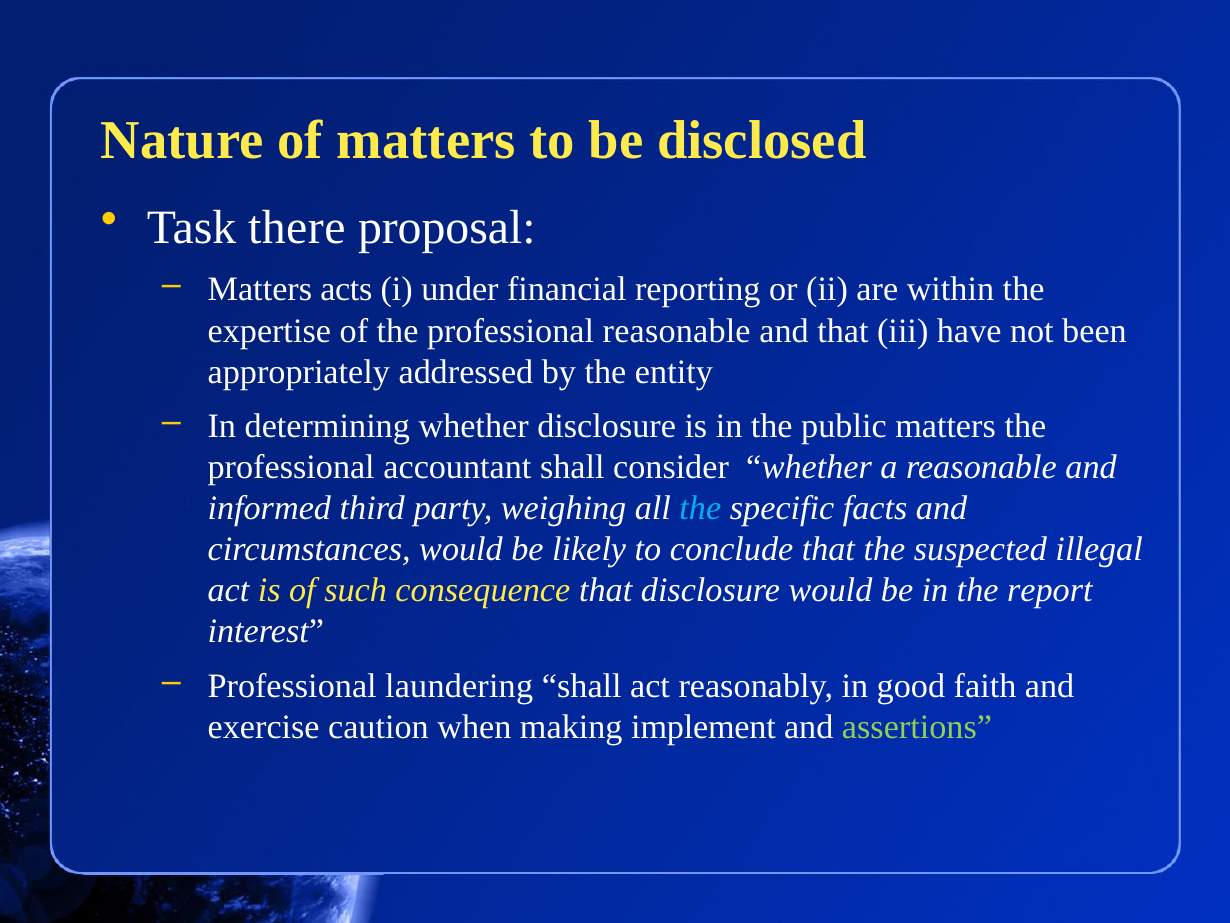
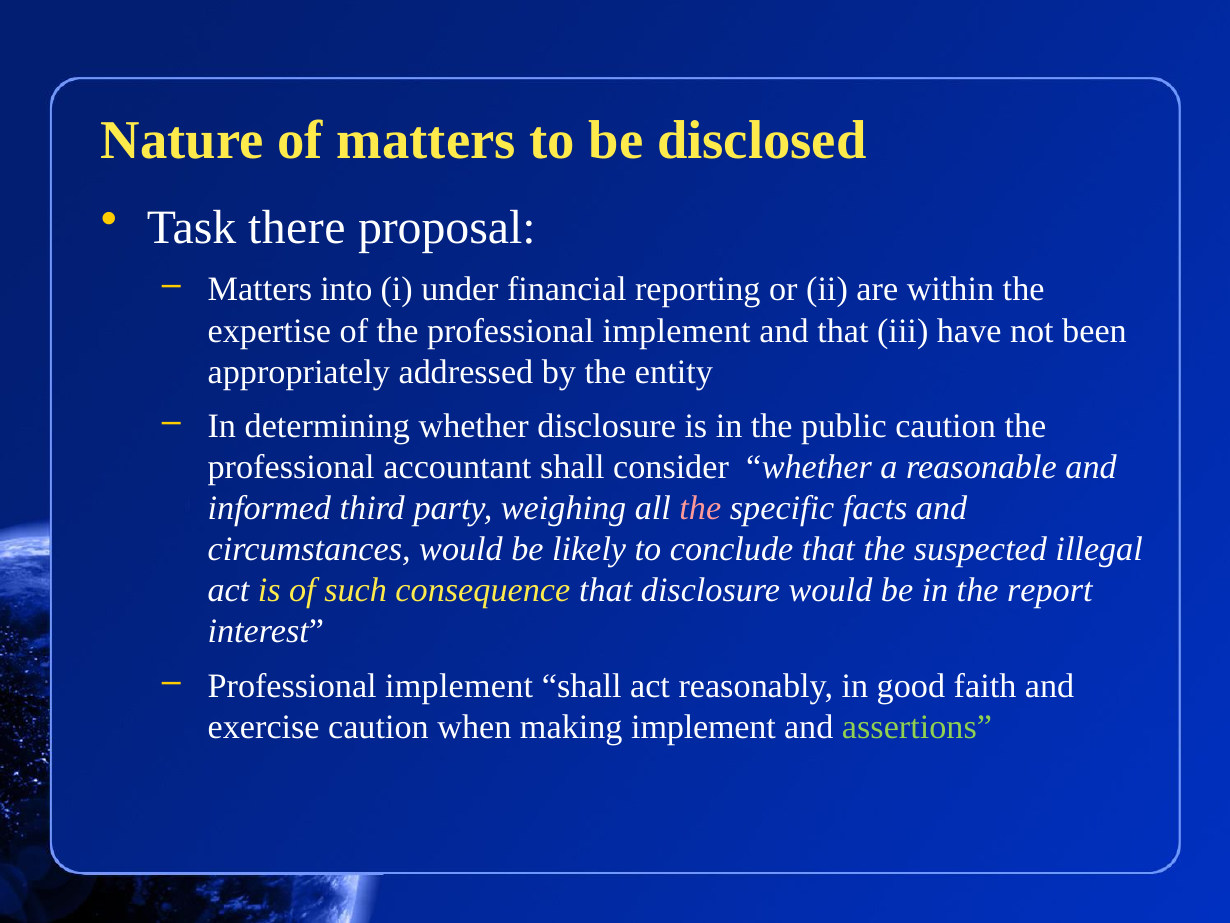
acts: acts -> into
the professional reasonable: reasonable -> implement
public matters: matters -> caution
the at (700, 508) colour: light blue -> pink
laundering at (459, 686): laundering -> implement
